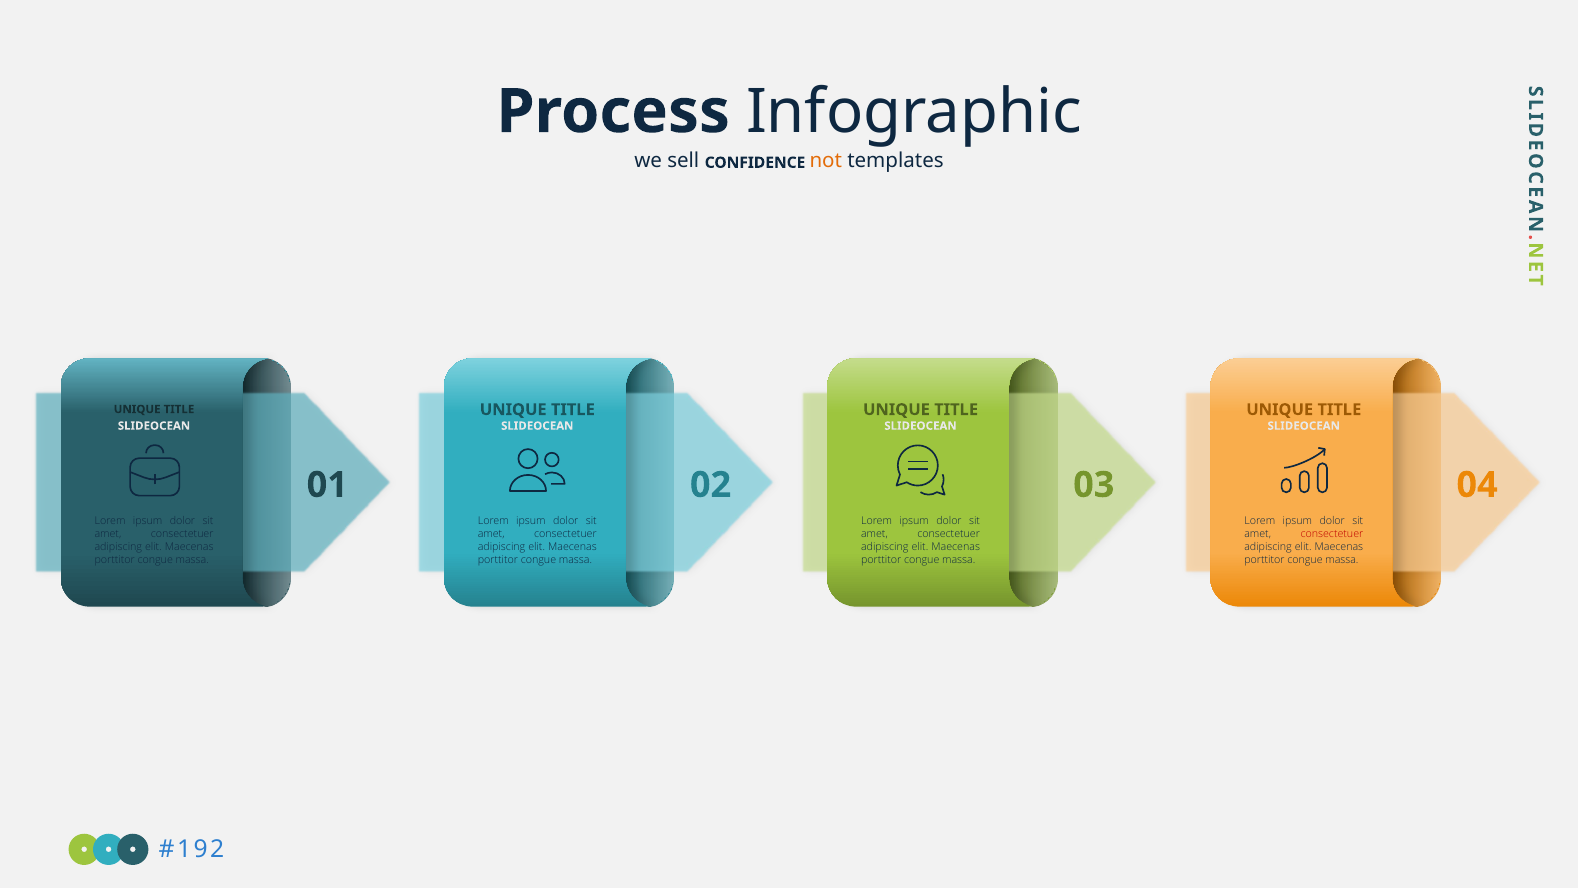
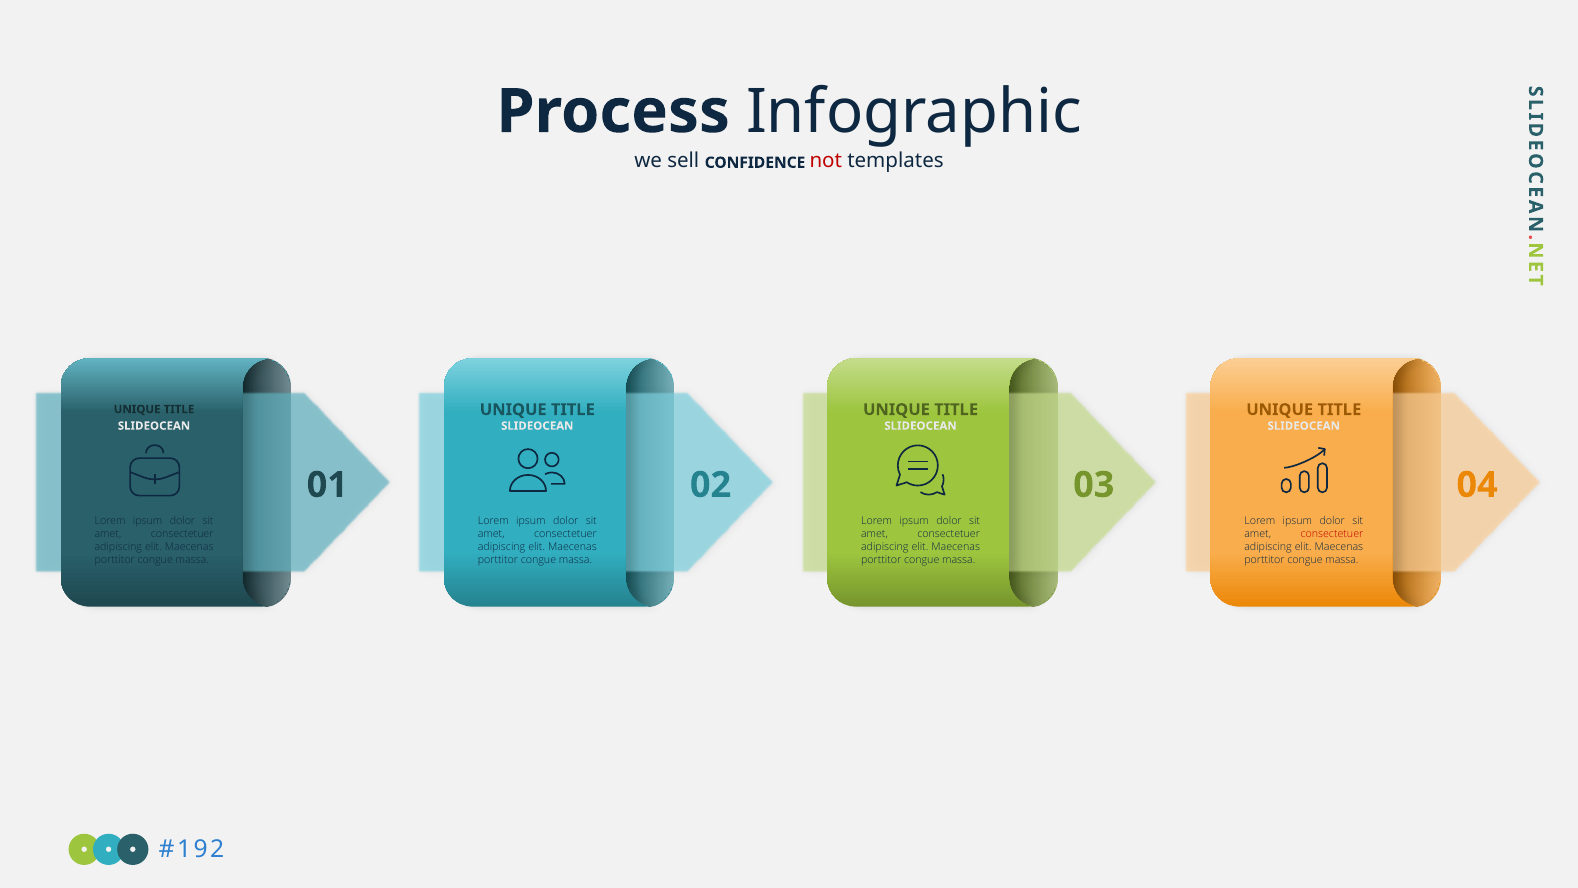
not colour: orange -> red
